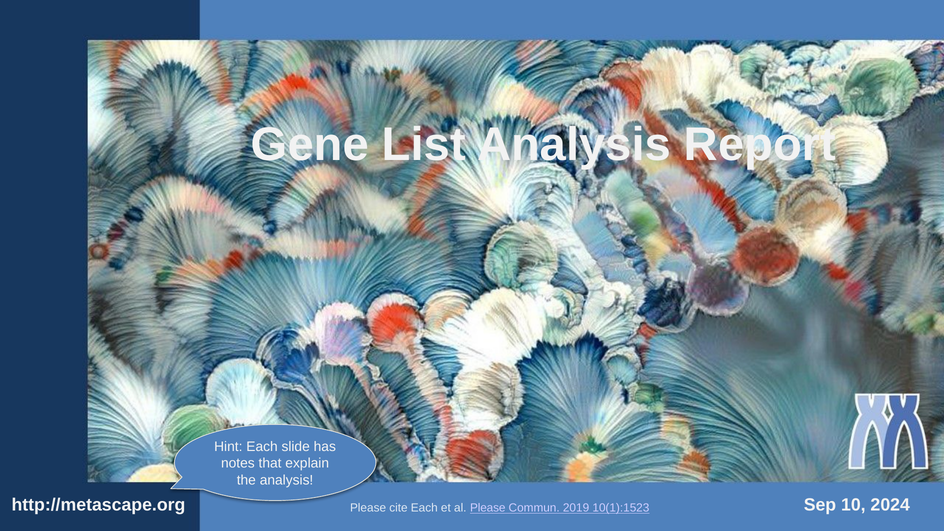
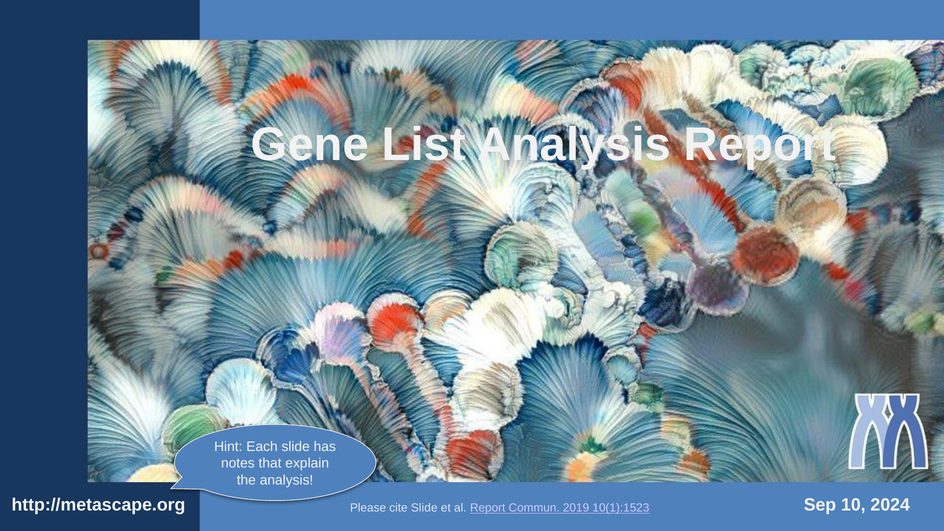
cite Each: Each -> Slide
al Please: Please -> Report
